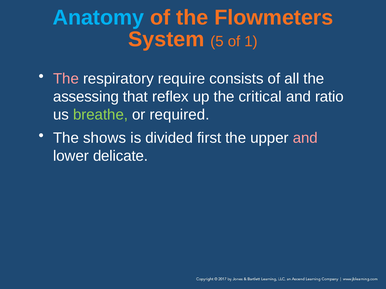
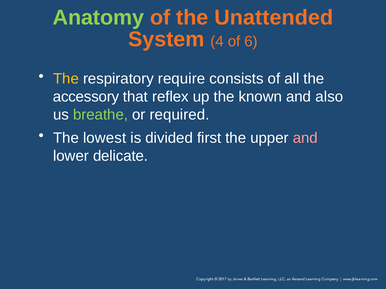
Anatomy colour: light blue -> light green
Flowmeters: Flowmeters -> Unattended
5: 5 -> 4
1: 1 -> 6
The at (66, 79) colour: pink -> yellow
assessing: assessing -> accessory
critical: critical -> known
ratio: ratio -> also
shows: shows -> lowest
